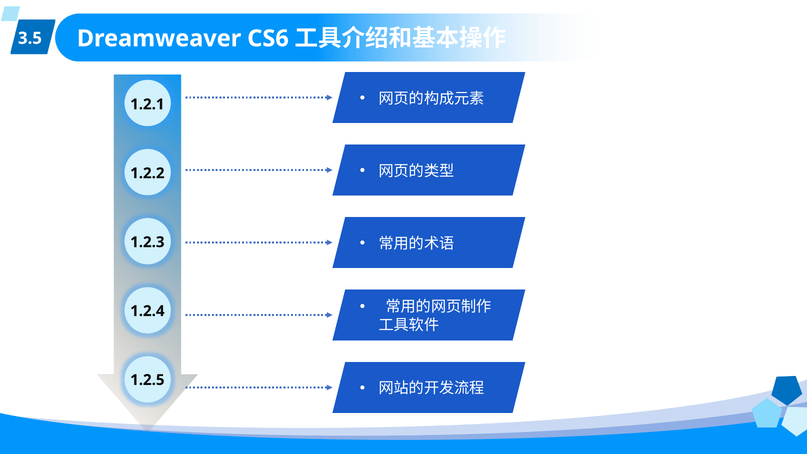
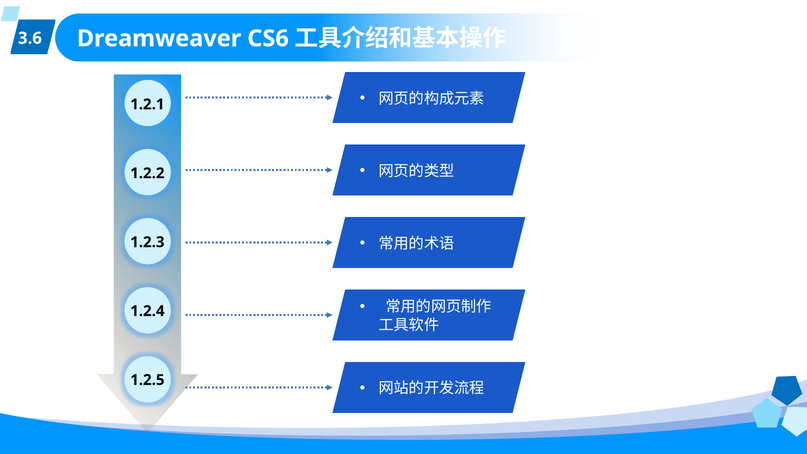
3.5: 3.5 -> 3.6
